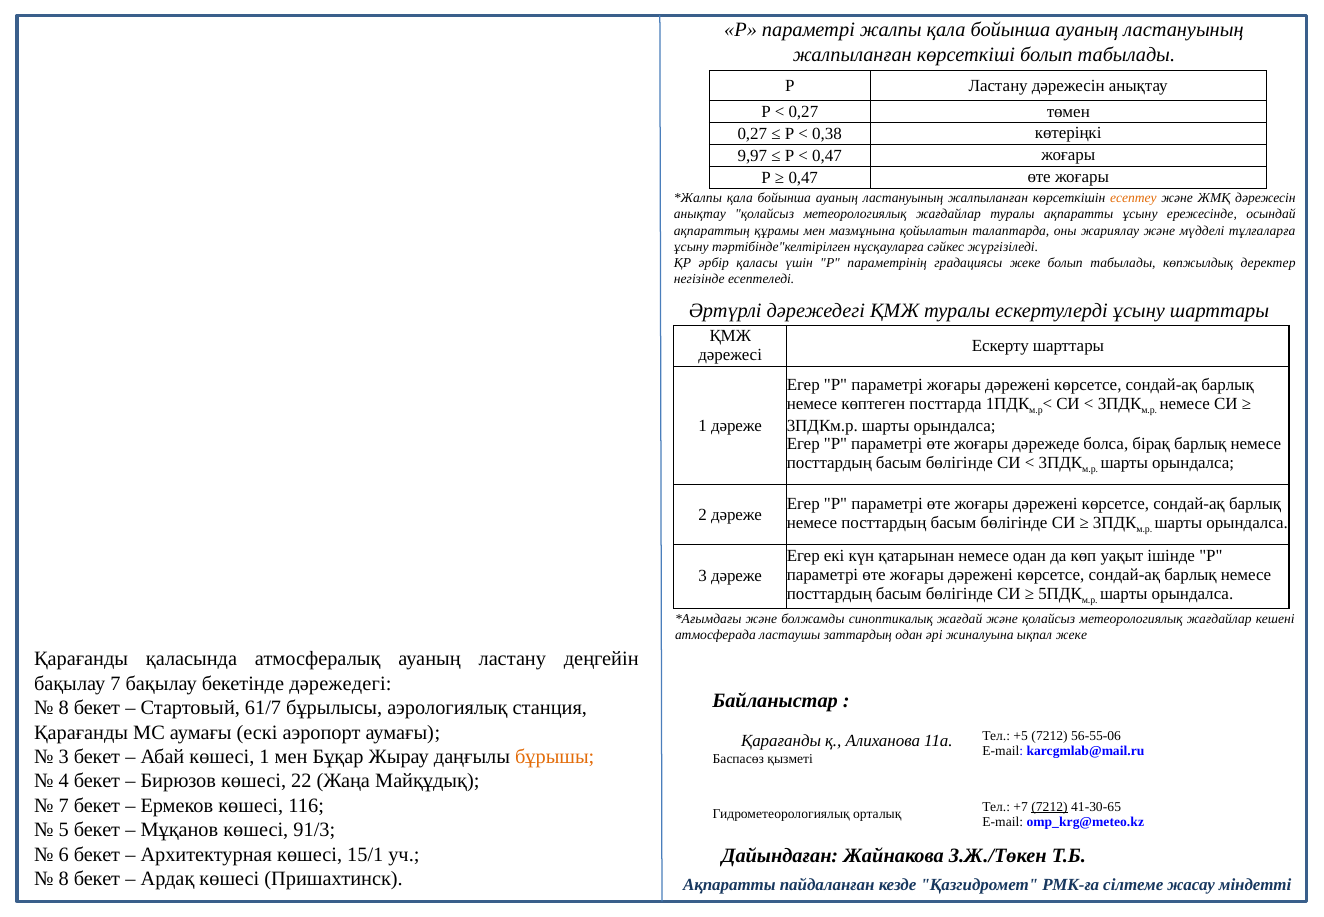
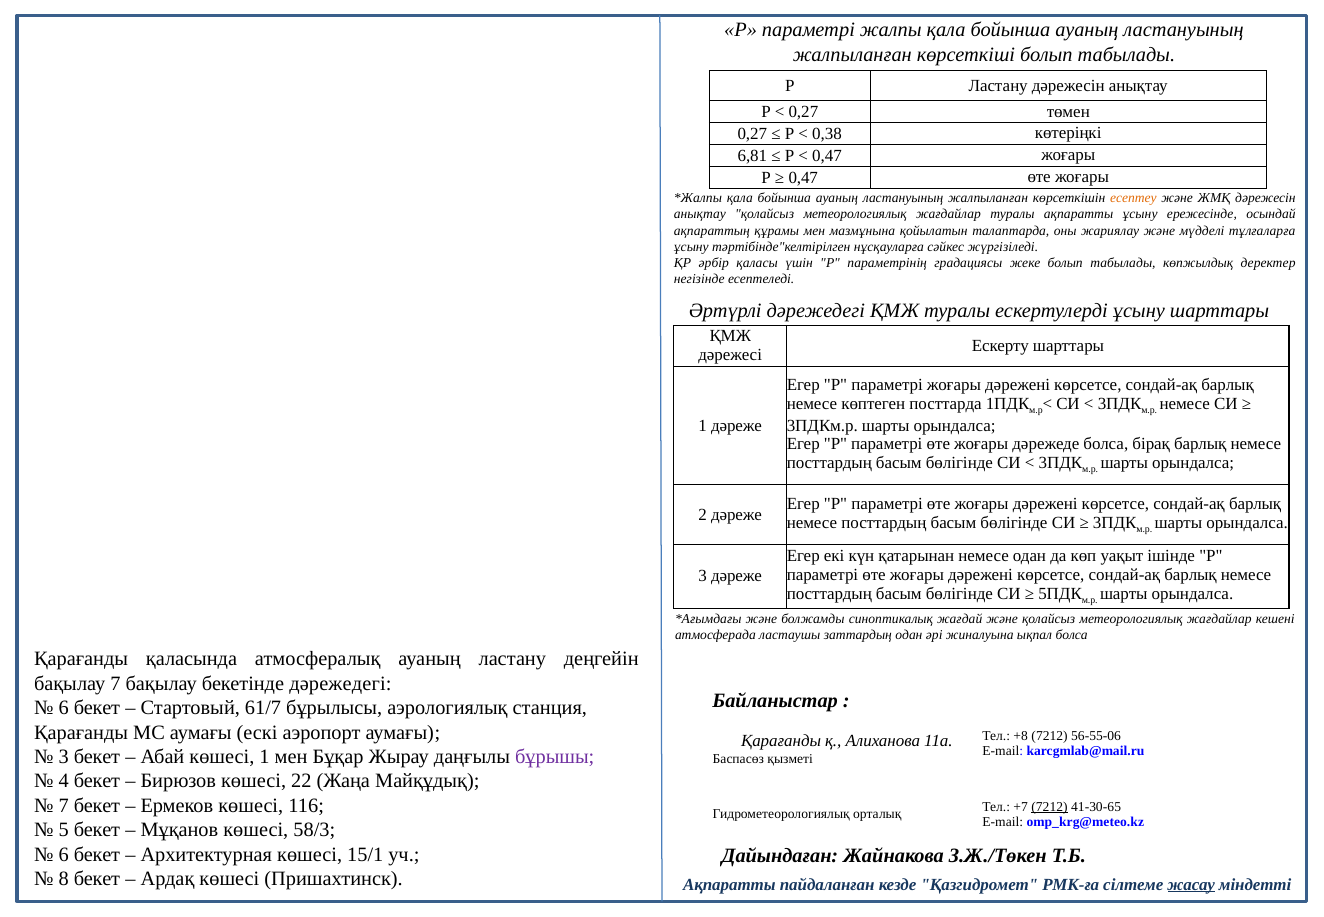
9,97: 9,97 -> 6,81
ықпал жеке: жеке -> болса
8 at (64, 708): 8 -> 6
+5: +5 -> +8
бұрышы colour: orange -> purple
91/3: 91/3 -> 58/3
жасау underline: none -> present
